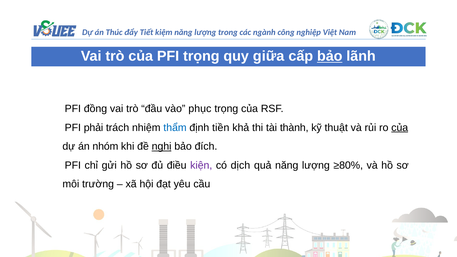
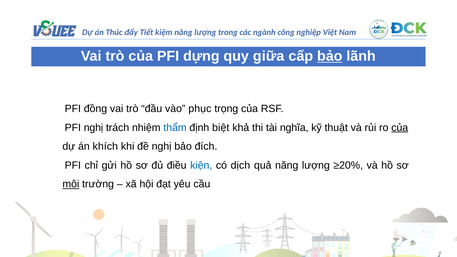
PFI trọng: trọng -> dựng
phải at (93, 128): phải -> nghị
tiền: tiền -> biệt
thành: thành -> nghĩa
nhóm: nhóm -> khích
nghị at (162, 146) underline: present -> none
kiện colour: purple -> blue
≥80%: ≥80% -> ≥20%
môi underline: none -> present
